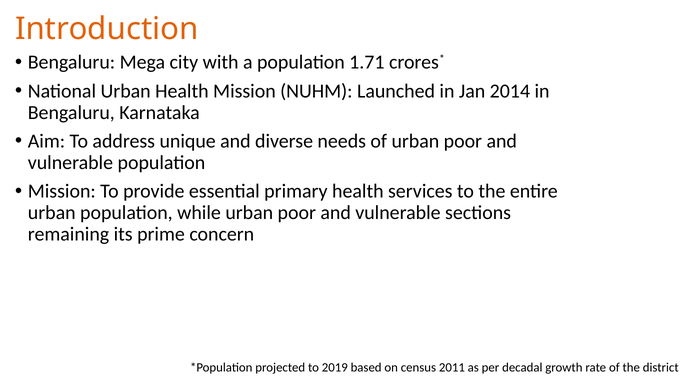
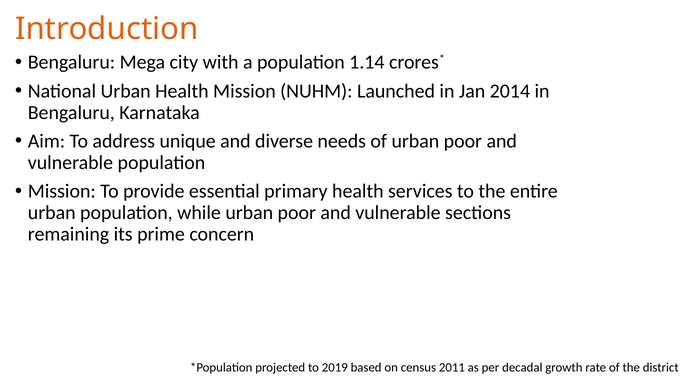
1.71: 1.71 -> 1.14
